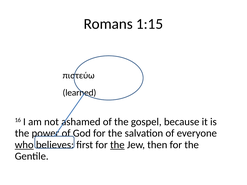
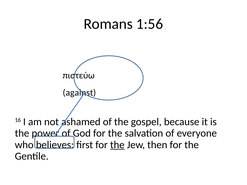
1:15: 1:15 -> 1:56
learned: learned -> against
who underline: present -> none
